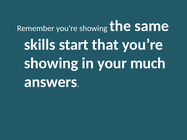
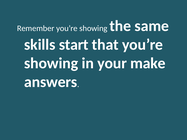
much: much -> make
